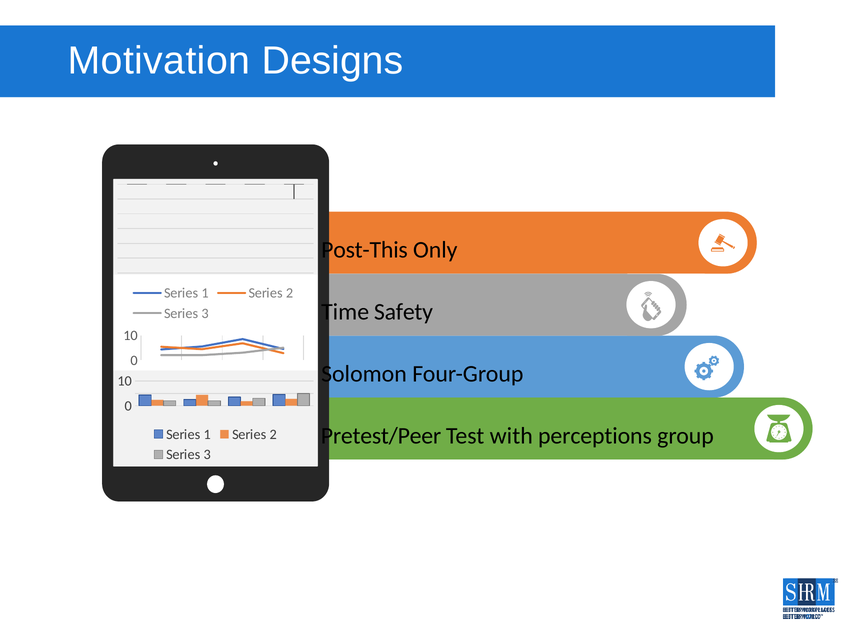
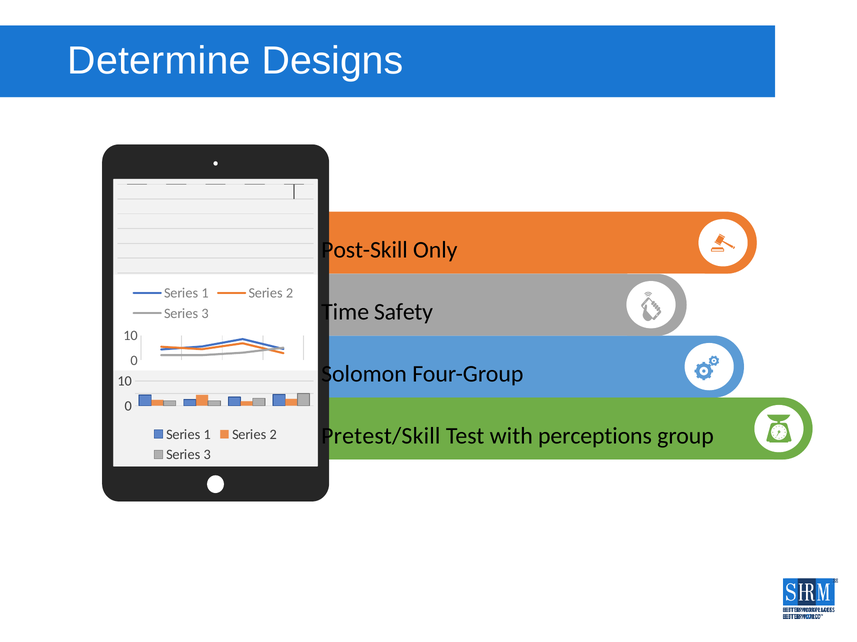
Motivation: Motivation -> Determine
Post-This: Post-This -> Post-Skill
Pretest/Peer: Pretest/Peer -> Pretest/Skill
